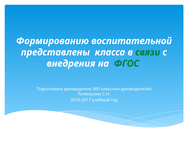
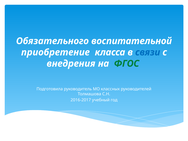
Формированию: Формированию -> Обязательного
представлены: представлены -> приобретение
связи colour: green -> blue
